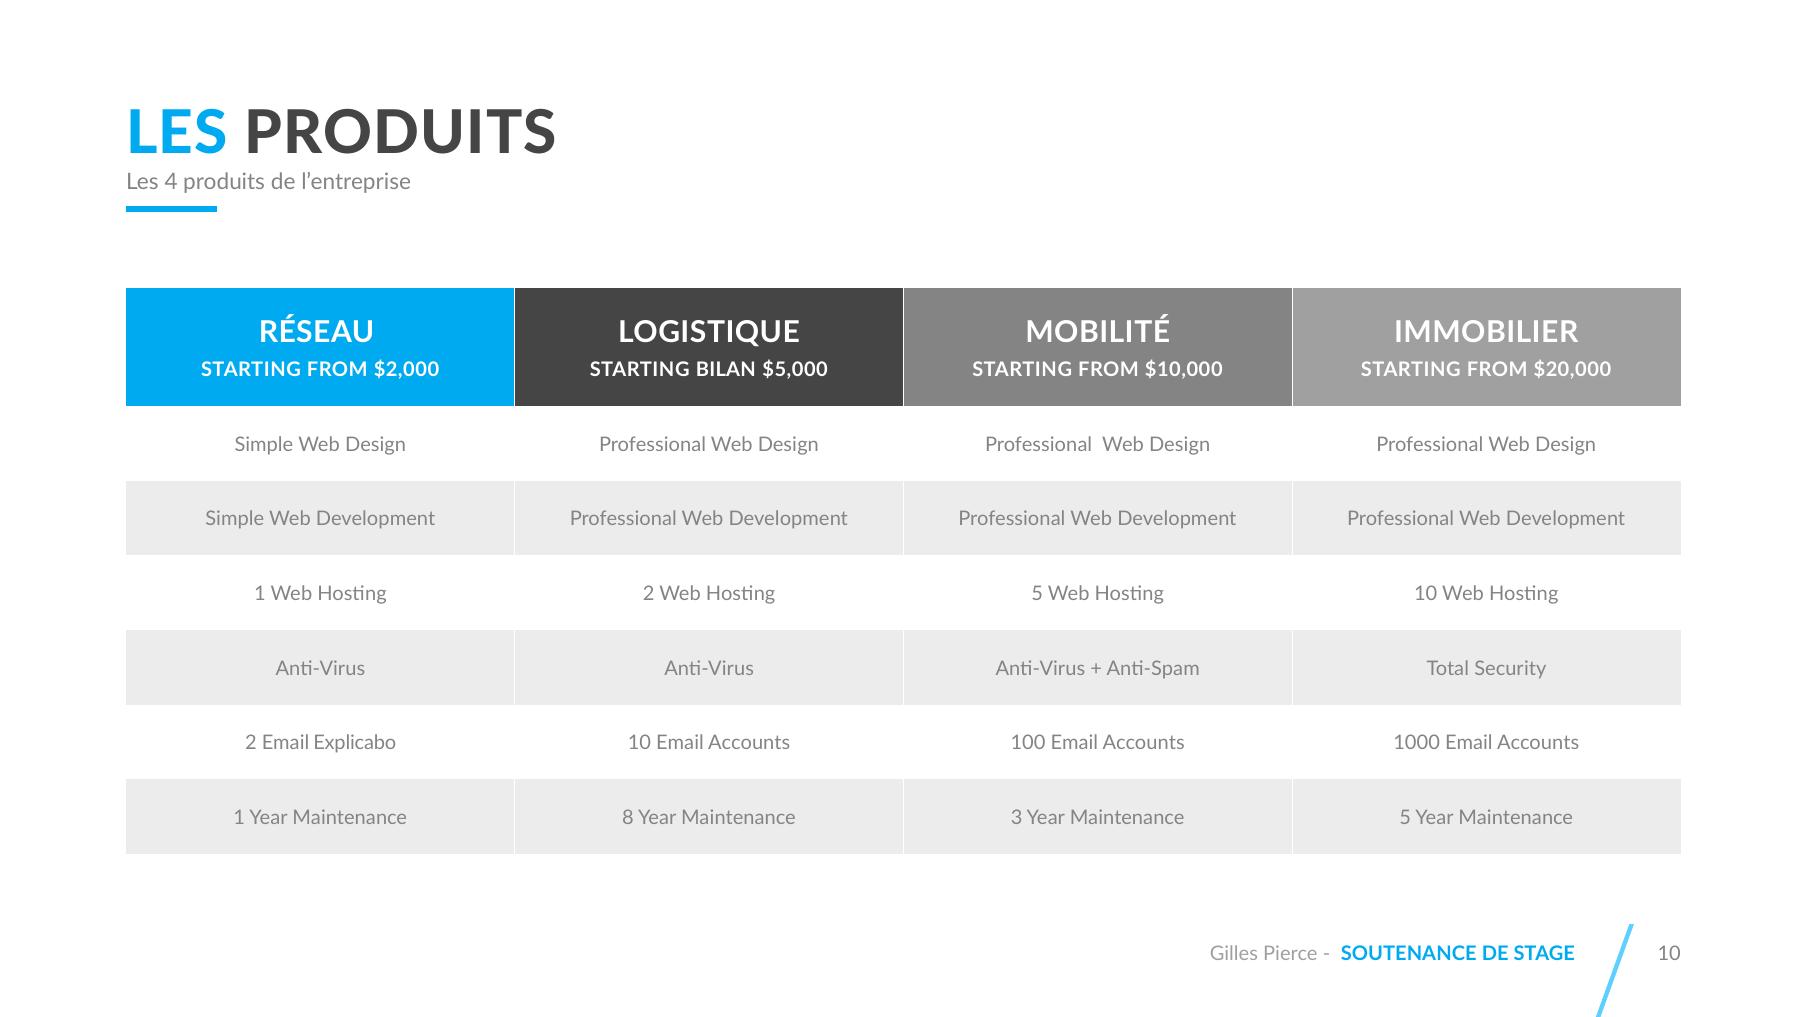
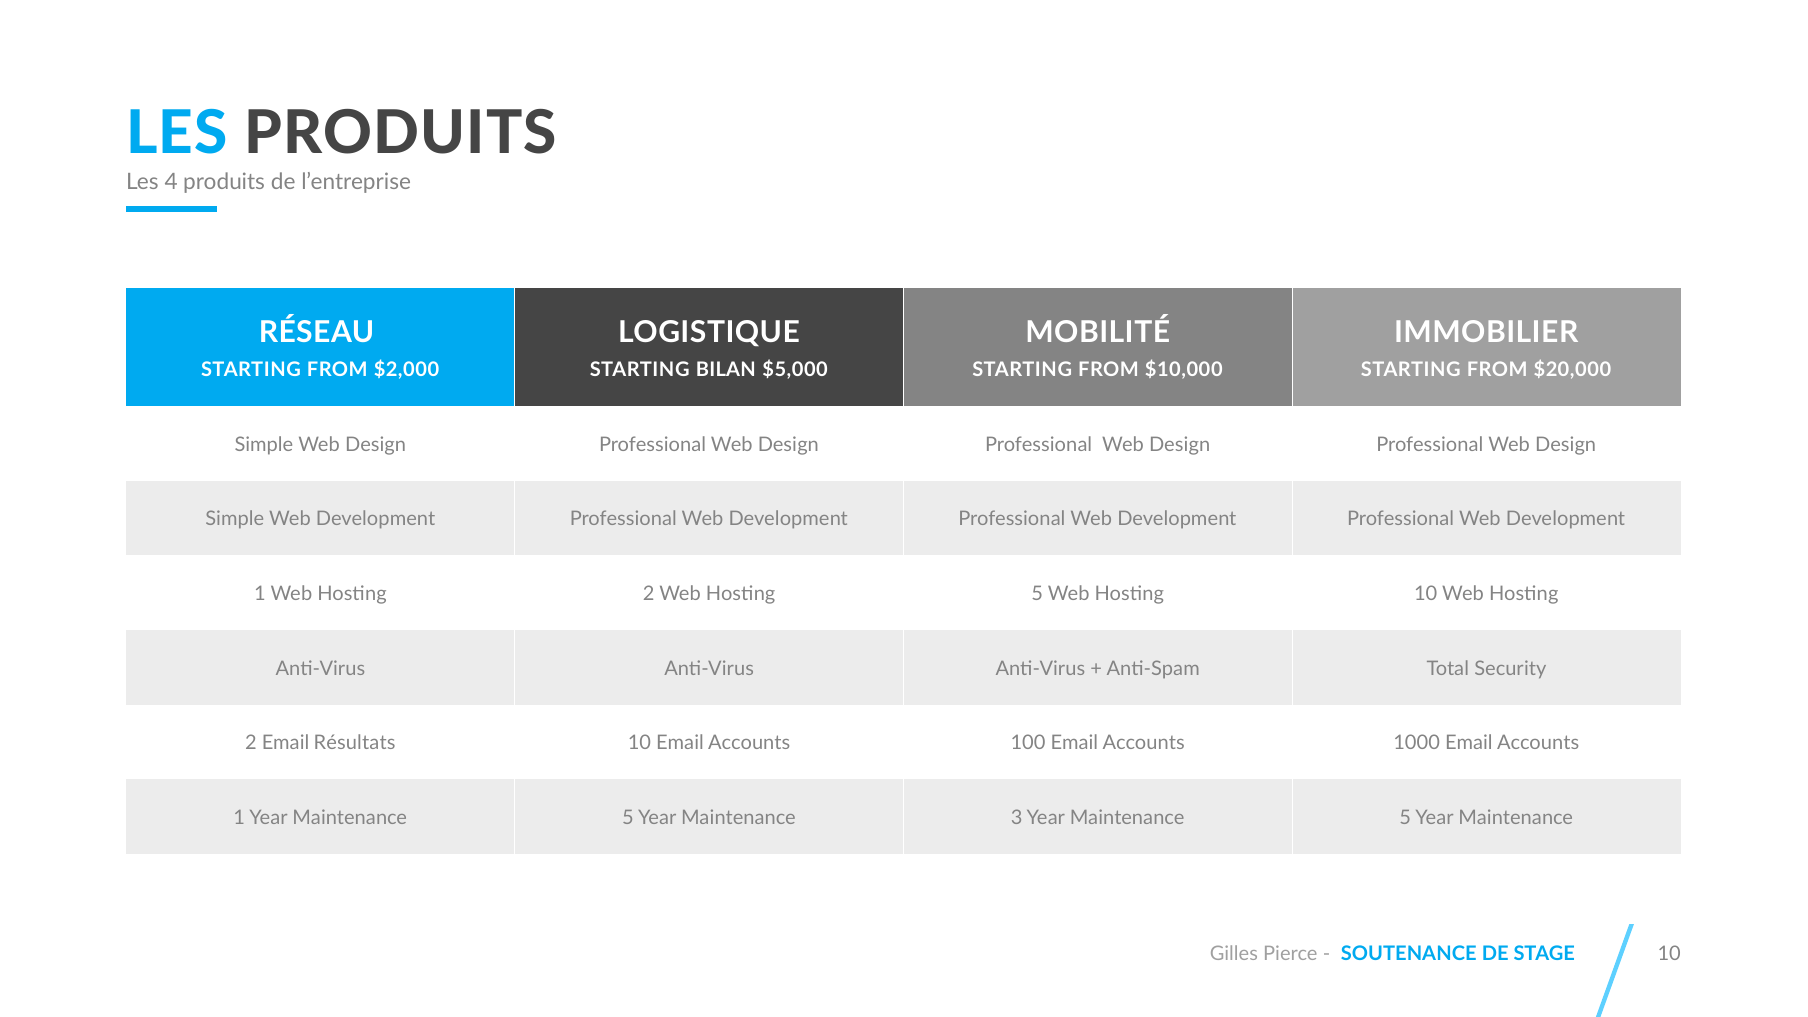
Explicabo: Explicabo -> Résultats
1 Year Maintenance 8: 8 -> 5
